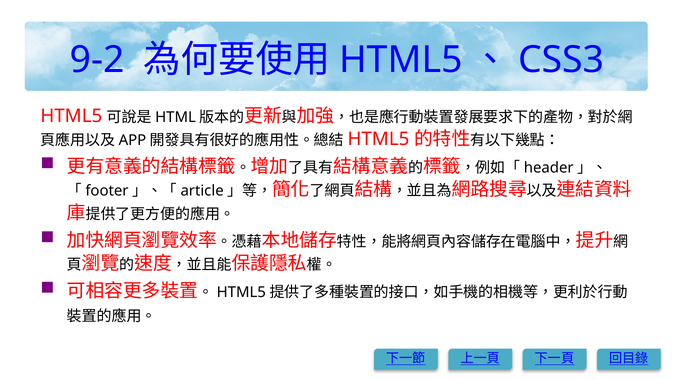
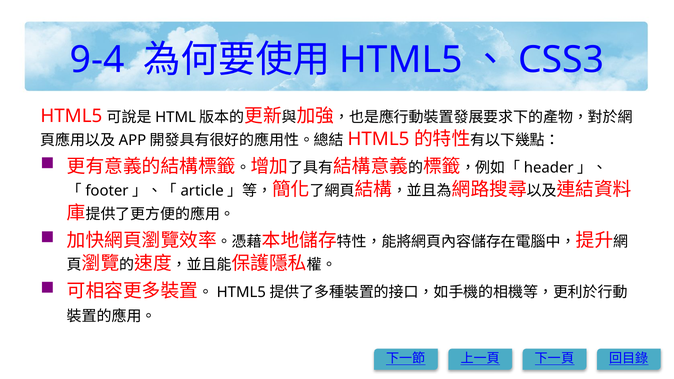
9-2: 9-2 -> 9-4
